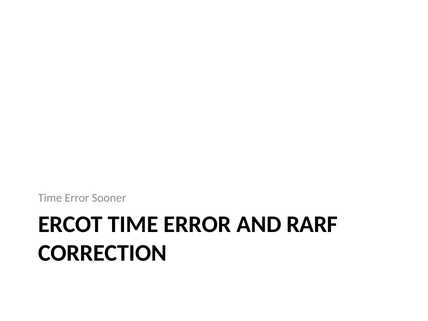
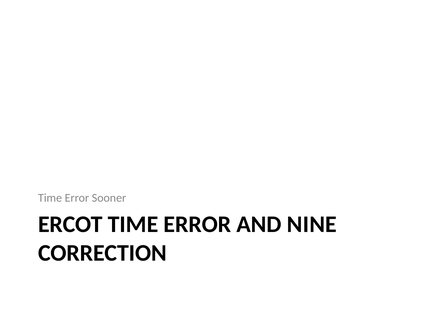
RARF: RARF -> NINE
